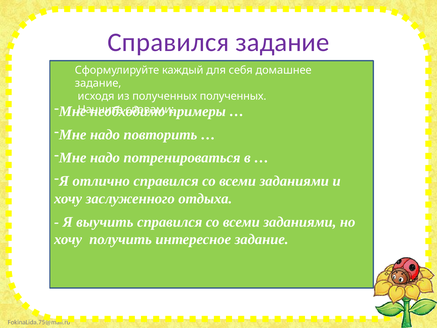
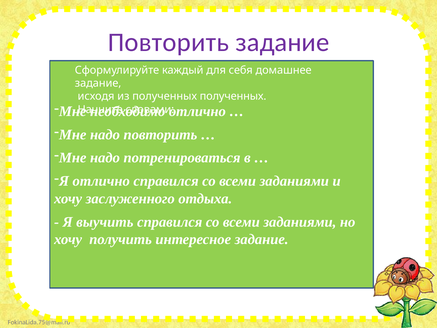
Справился at (168, 42): Справился -> Повторить
примеры at (197, 111): примеры -> отлично
